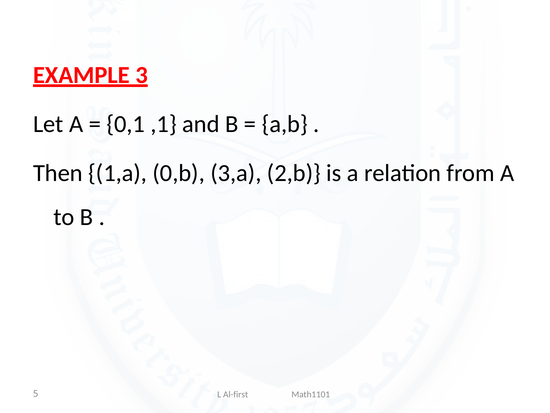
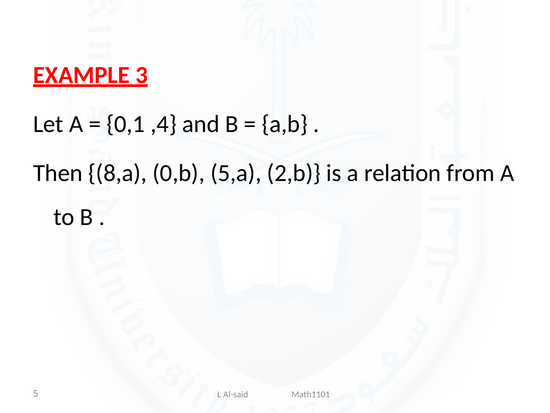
,1: ,1 -> ,4
1,a: 1,a -> 8,a
3,a: 3,a -> 5,a
Al-first: Al-first -> Al-said
